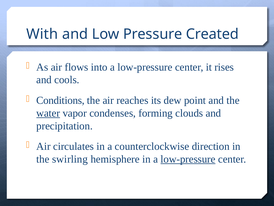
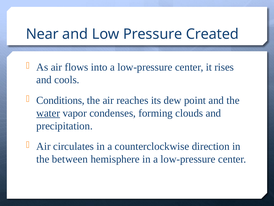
With: With -> Near
swirling: swirling -> between
low-pressure at (188, 159) underline: present -> none
